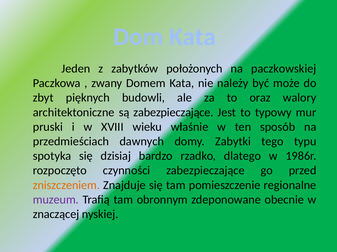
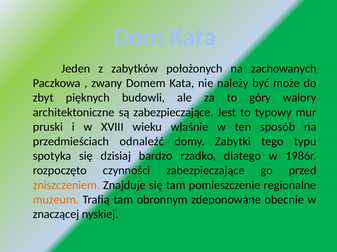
paczkowskiej: paczkowskiej -> zachowanych
oraz: oraz -> góry
dawnych: dawnych -> odnaleźć
muzeum colour: purple -> orange
